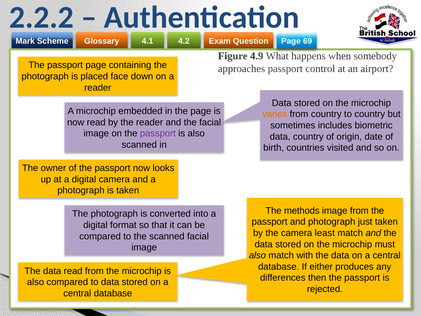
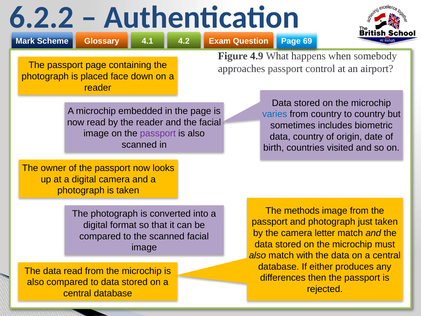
2.2.2: 2.2.2 -> 6.2.2
varies colour: orange -> blue
least: least -> letter
